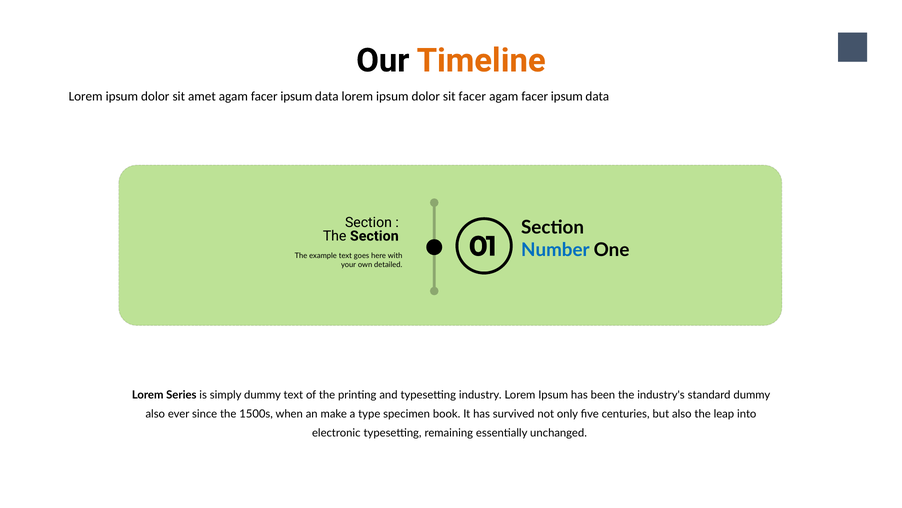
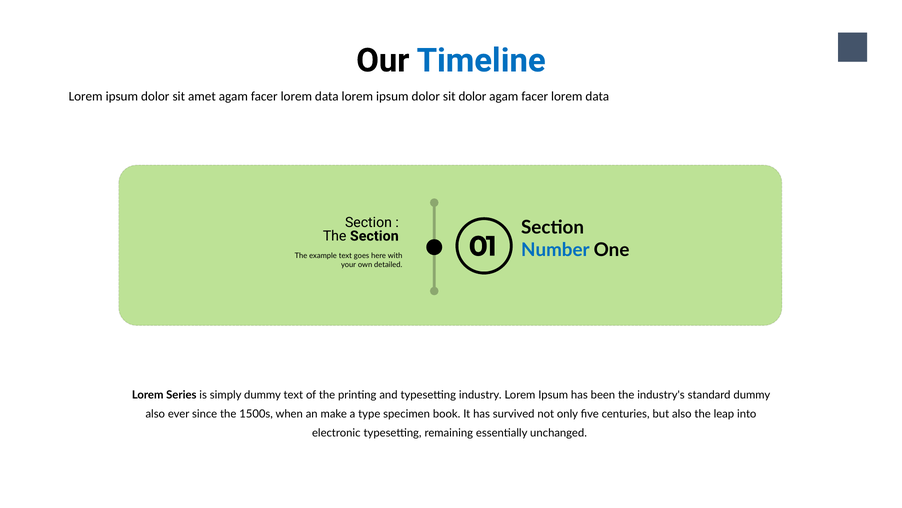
Timeline colour: orange -> blue
amet agam facer ipsum: ipsum -> lorem
sit facer: facer -> dolor
ipsum at (567, 96): ipsum -> lorem
